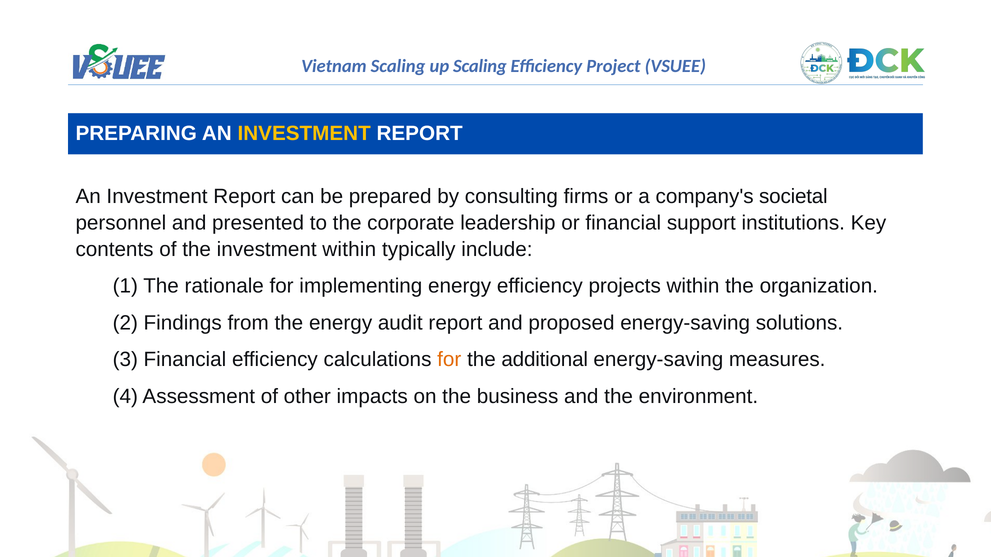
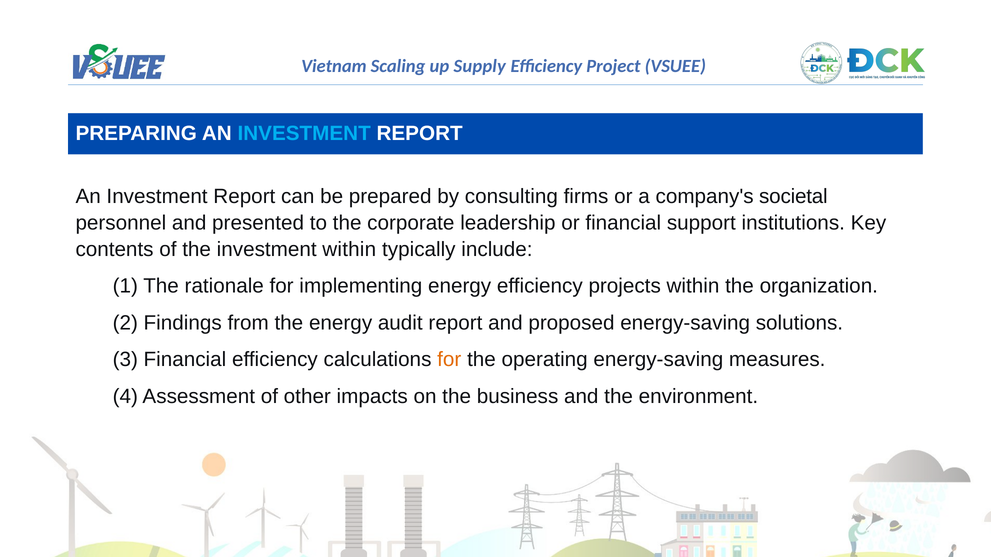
Scaling at (480, 66): Scaling -> Supply
INVESTMENT at (304, 133) colour: yellow -> light blue
additional: additional -> operating
